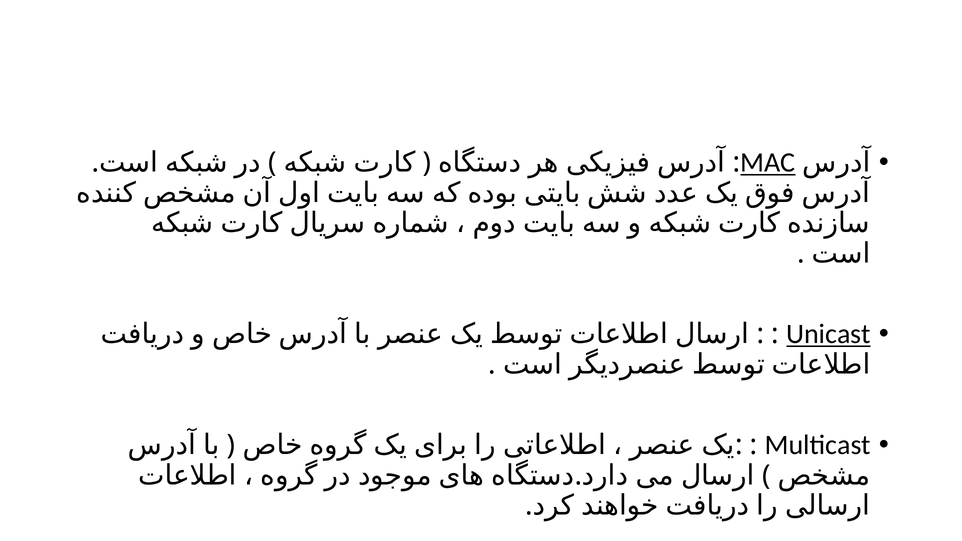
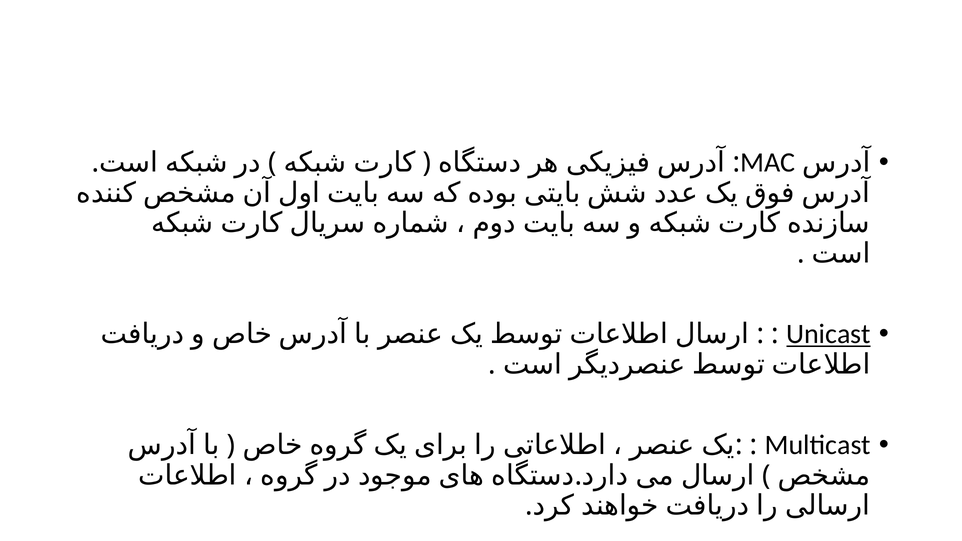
MAC underline: present -> none
